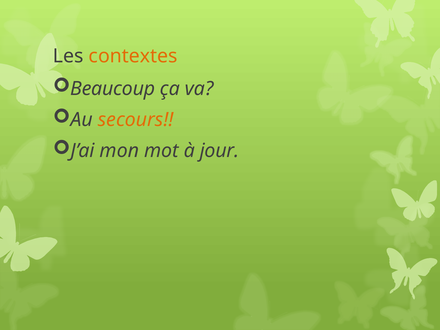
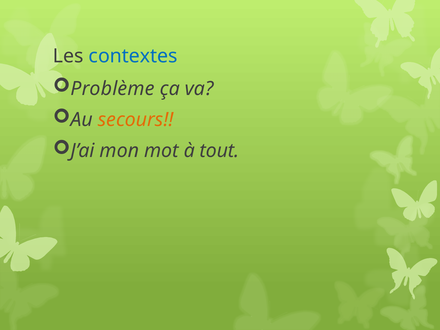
contextes colour: orange -> blue
Beaucoup: Beaucoup -> Problème
jour: jour -> tout
